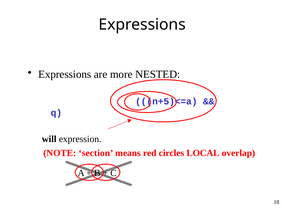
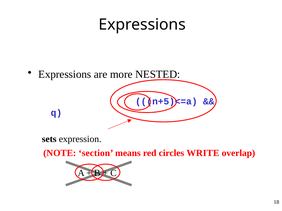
will: will -> sets
LOCAL: LOCAL -> WRITE
